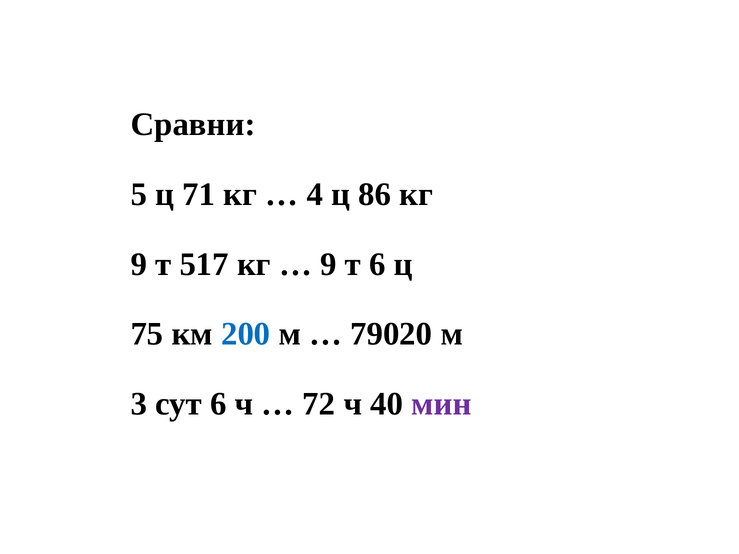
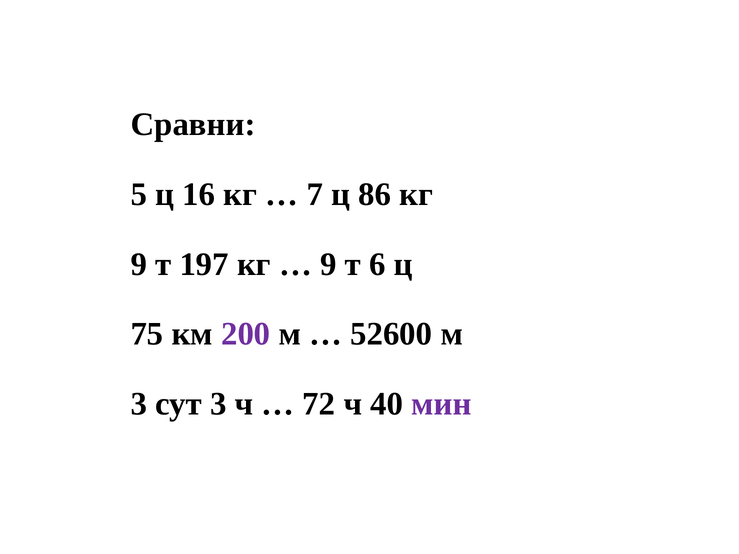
71: 71 -> 16
4: 4 -> 7
517: 517 -> 197
200 colour: blue -> purple
79020: 79020 -> 52600
сут 6: 6 -> 3
